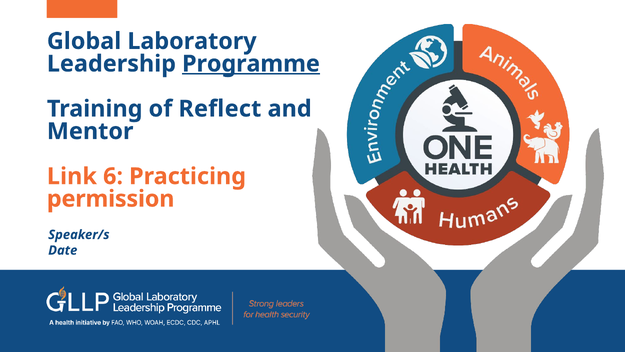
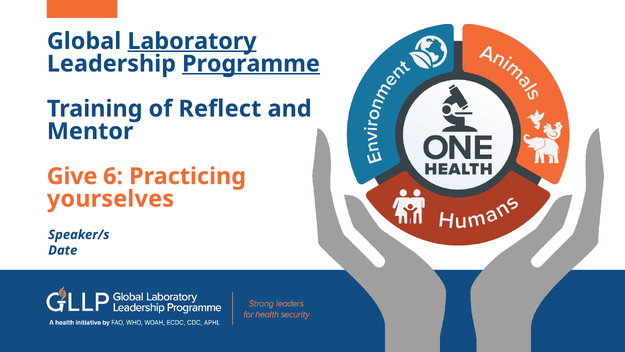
Laboratory underline: none -> present
Link: Link -> Give
permission: permission -> yourselves
